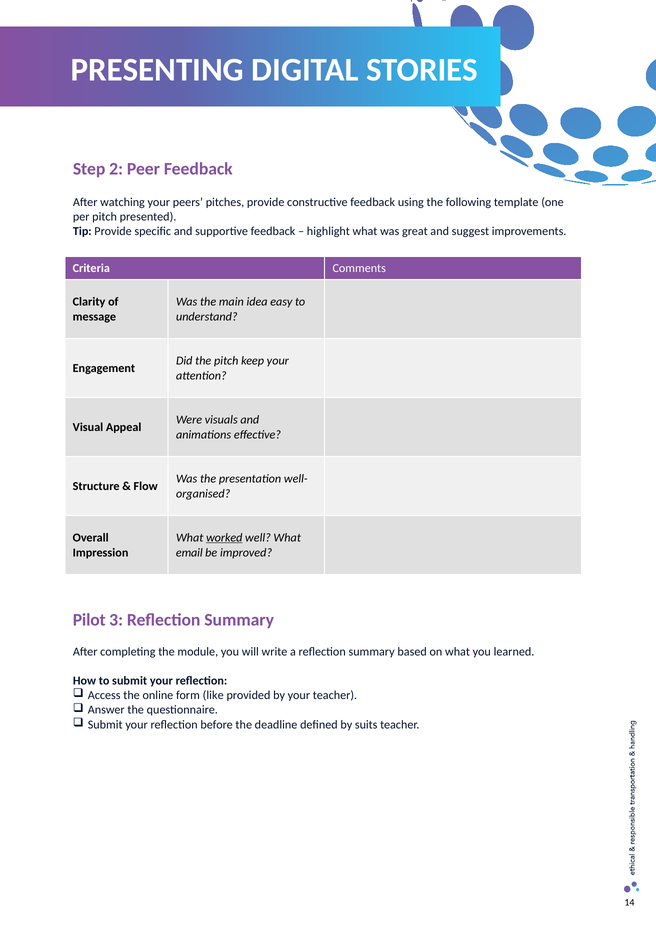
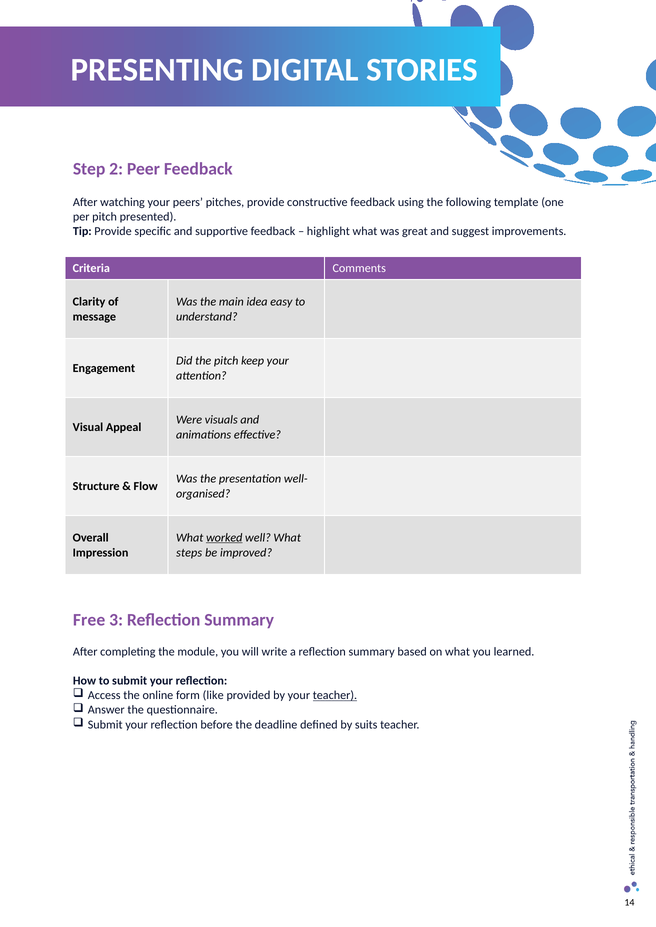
email: email -> steps
Pilot: Pilot -> Free
teacher at (335, 696) underline: none -> present
